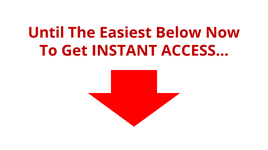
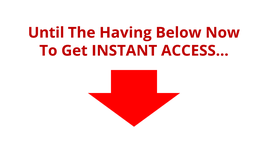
Easiest: Easiest -> Having
